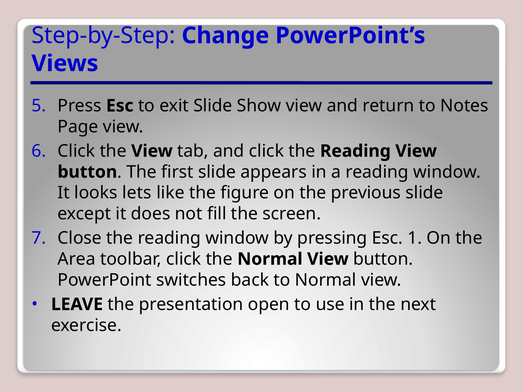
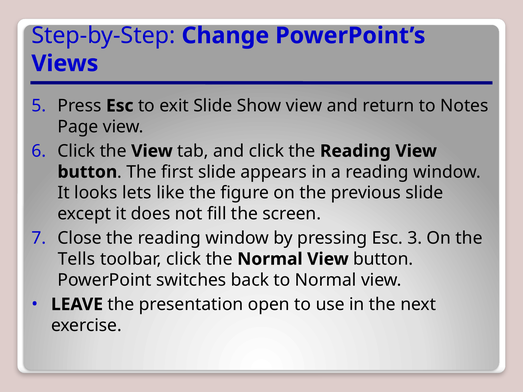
1: 1 -> 3
Area: Area -> Tells
